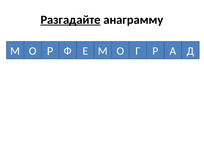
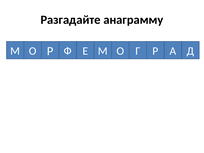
Разгадайте underline: present -> none
